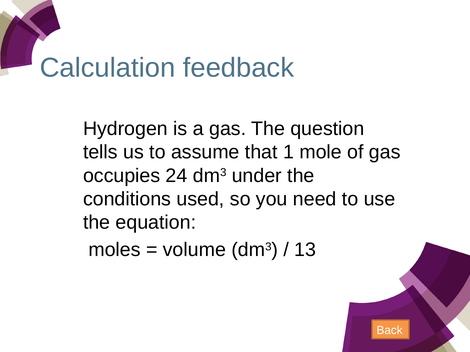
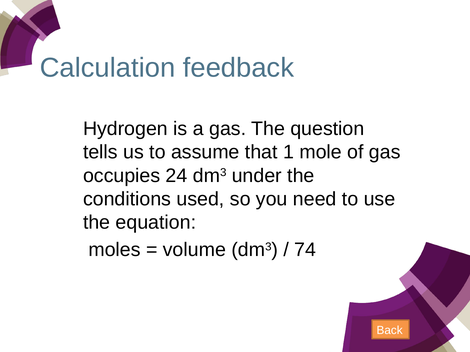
13: 13 -> 74
